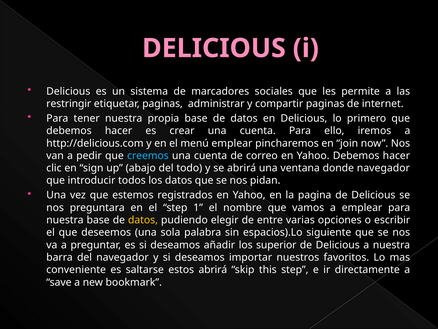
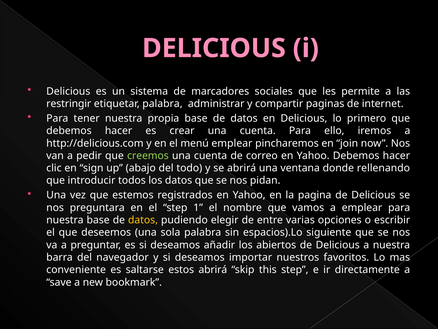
etiquetar paginas: paginas -> palabra
creemos colour: light blue -> light green
donde navegador: navegador -> rellenando
superior: superior -> abiertos
